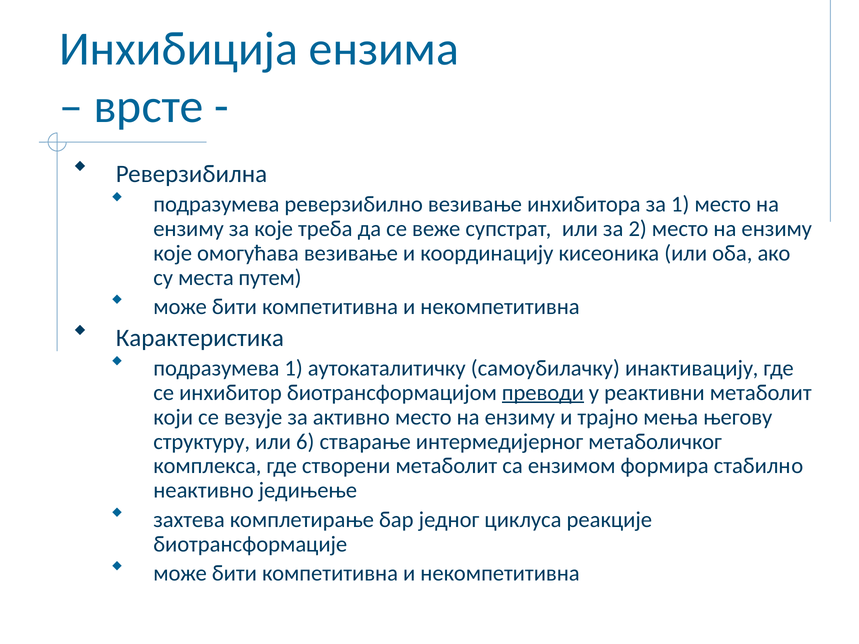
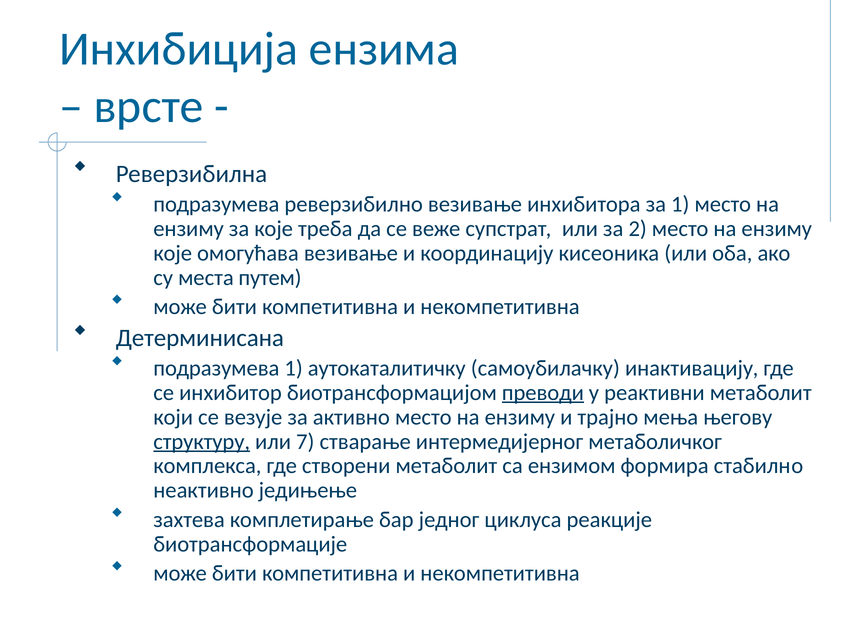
Карактеристика: Карактеристика -> Детерминисана
структуру underline: none -> present
6: 6 -> 7
